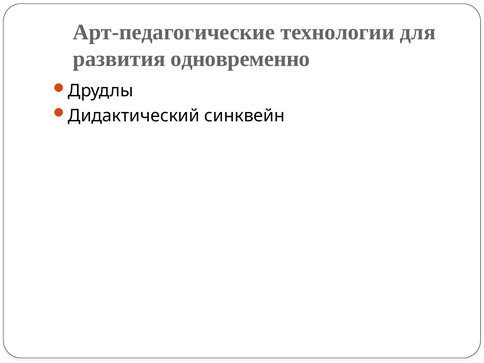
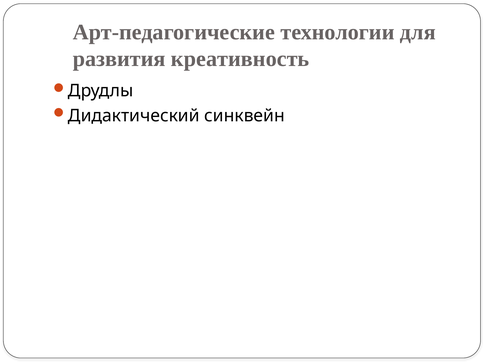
одновременно: одновременно -> креативность
